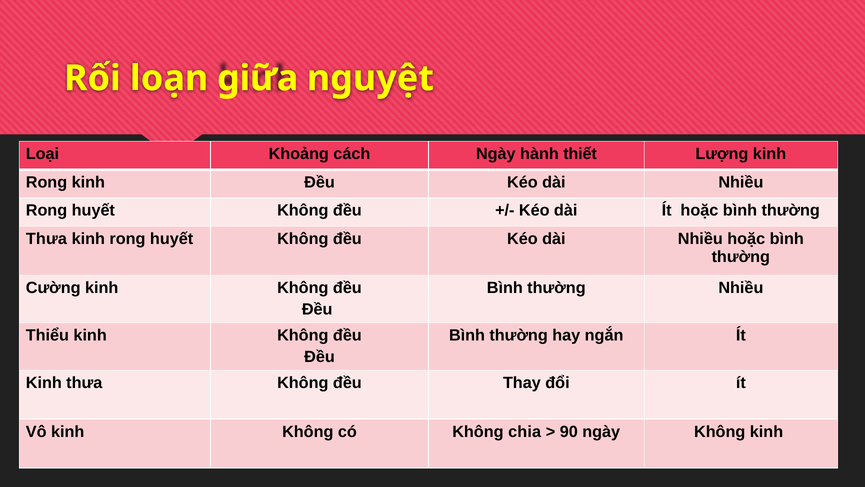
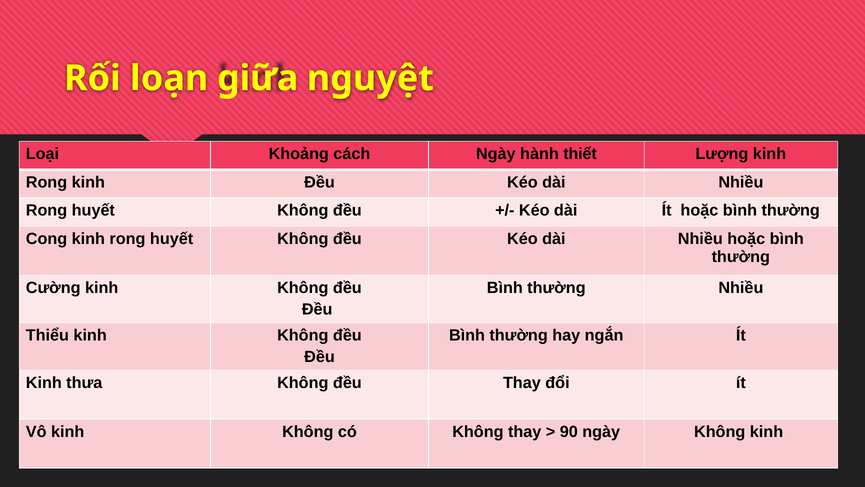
Thưa at (46, 239): Thưa -> Cong
Không chia: chia -> thay
